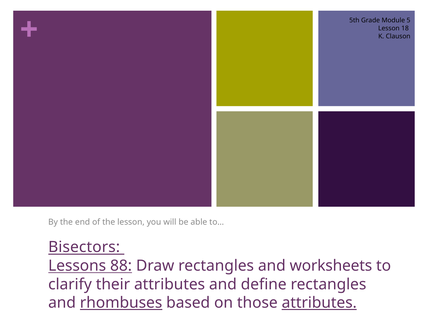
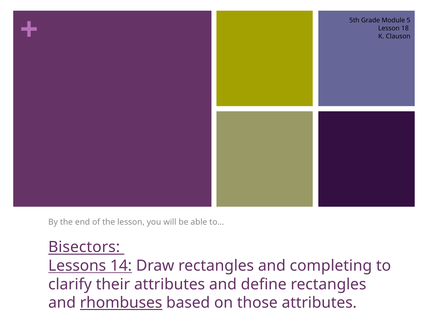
88: 88 -> 14
worksheets: worksheets -> completing
attributes at (319, 303) underline: present -> none
